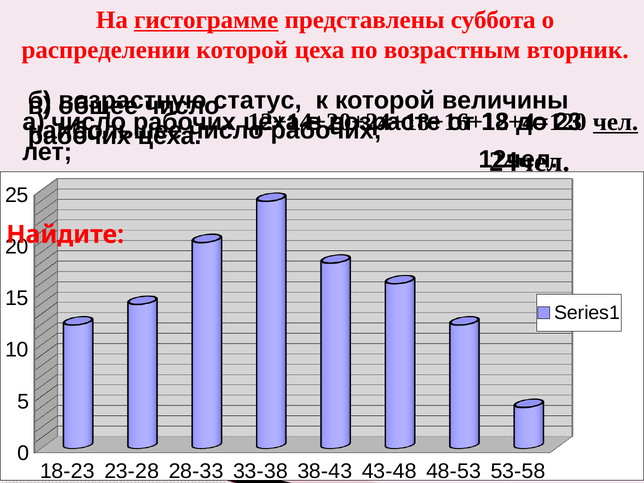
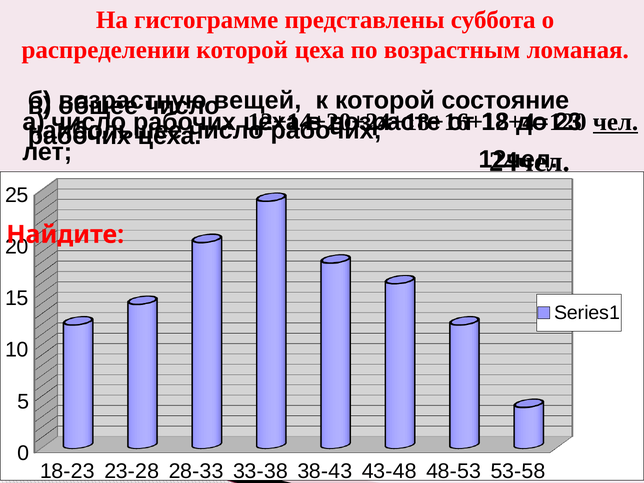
гистограмме underline: present -> none
вторник: вторник -> ломаная
статус: статус -> вещей
величины: величины -> состояние
